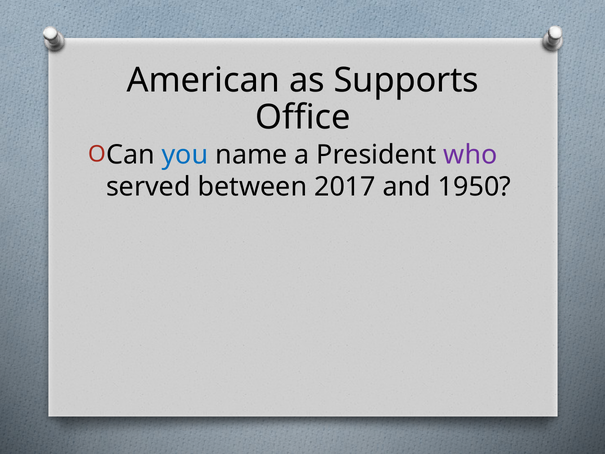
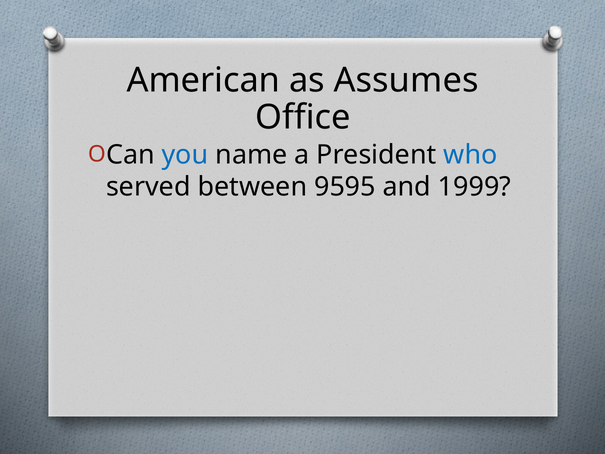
Supports: Supports -> Assumes
who colour: purple -> blue
2017: 2017 -> 9595
1950: 1950 -> 1999
